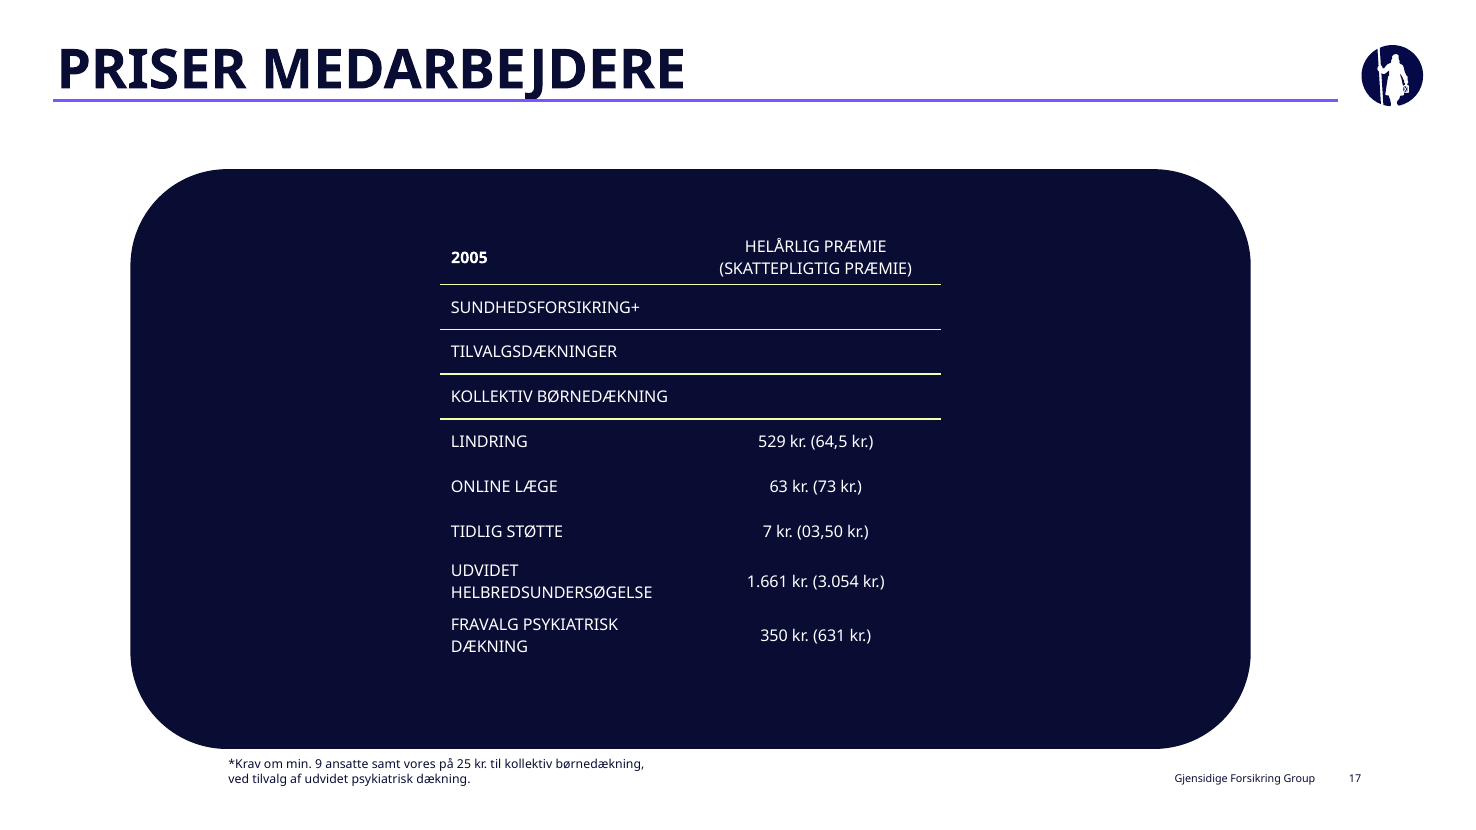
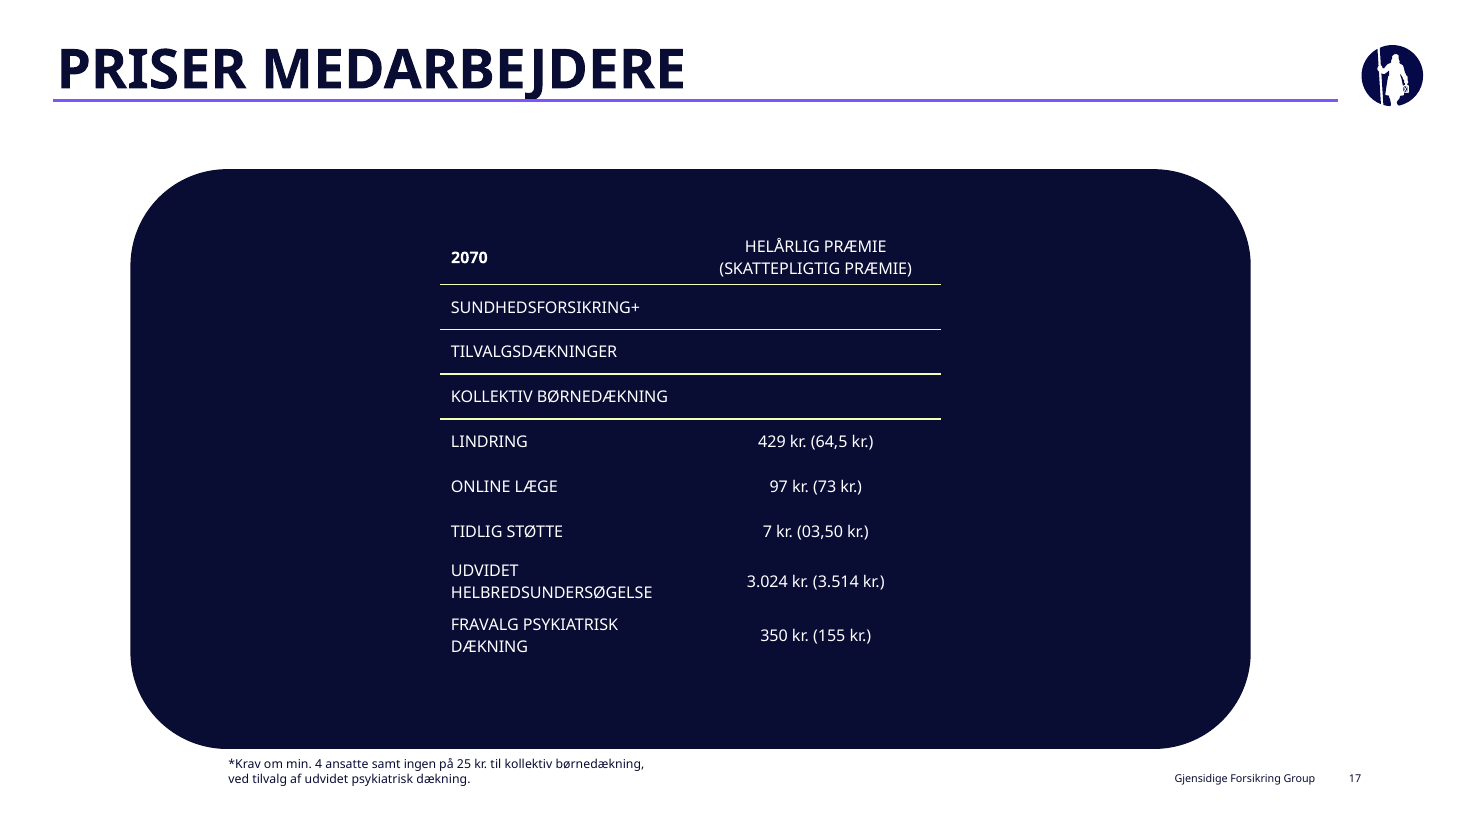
2005: 2005 -> 2070
529: 529 -> 429
63: 63 -> 97
1.661: 1.661 -> 3.024
3.054: 3.054 -> 3.514
631: 631 -> 155
9: 9 -> 4
vores: vores -> ingen
